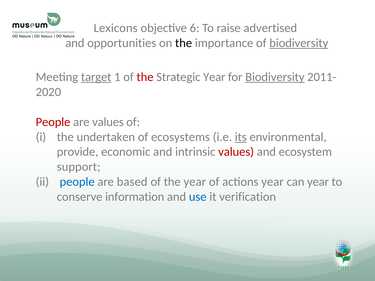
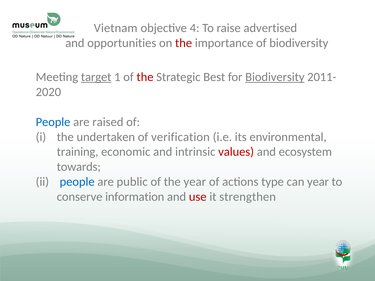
Lexicons: Lexicons -> Vietnam
6: 6 -> 4
the at (184, 43) colour: black -> red
biodiversity at (299, 43) underline: present -> none
Strategic Year: Year -> Best
People at (53, 122) colour: red -> blue
are values: values -> raised
ecosystems: ecosystems -> verification
its underline: present -> none
provide: provide -> training
support: support -> towards
based: based -> public
actions year: year -> type
use colour: blue -> red
verification: verification -> strengthen
